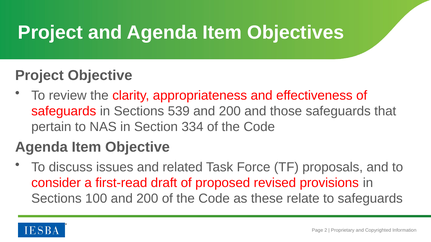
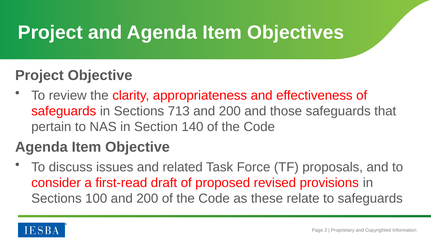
539: 539 -> 713
334: 334 -> 140
